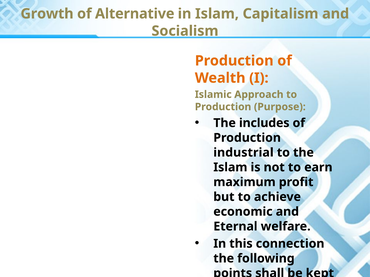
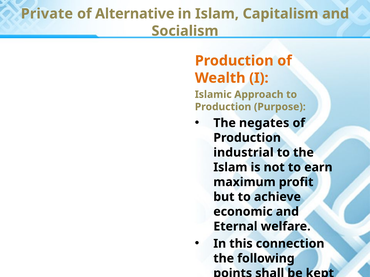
Growth: Growth -> Private
includes: includes -> negates
